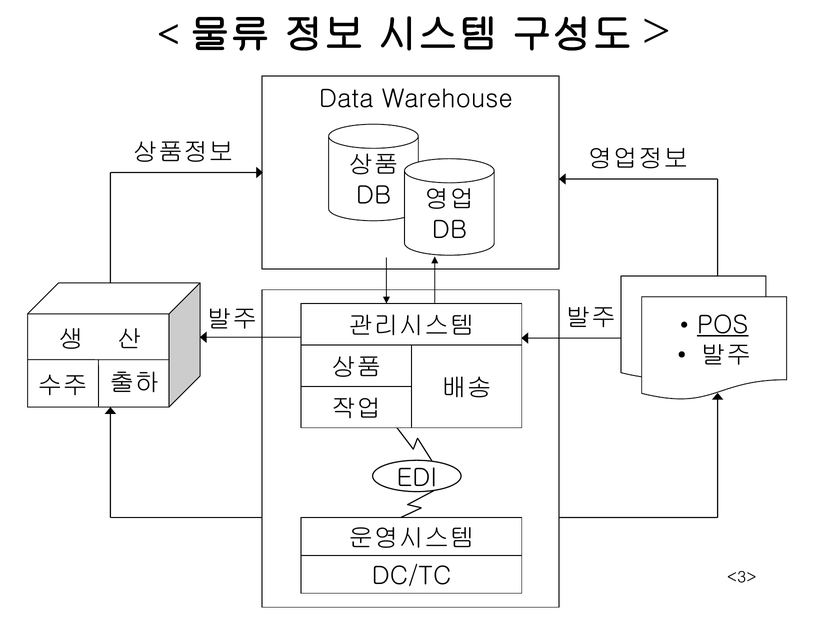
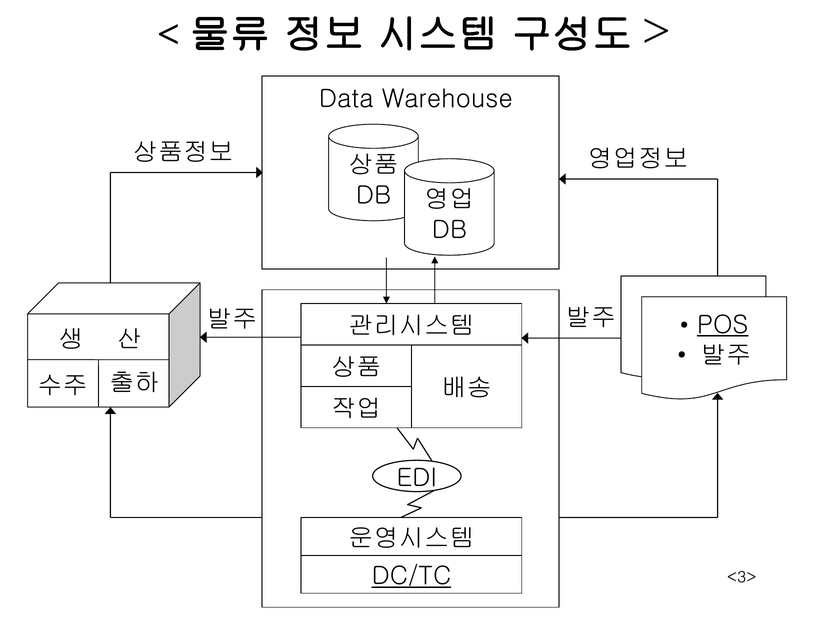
DC/TC underline: none -> present
